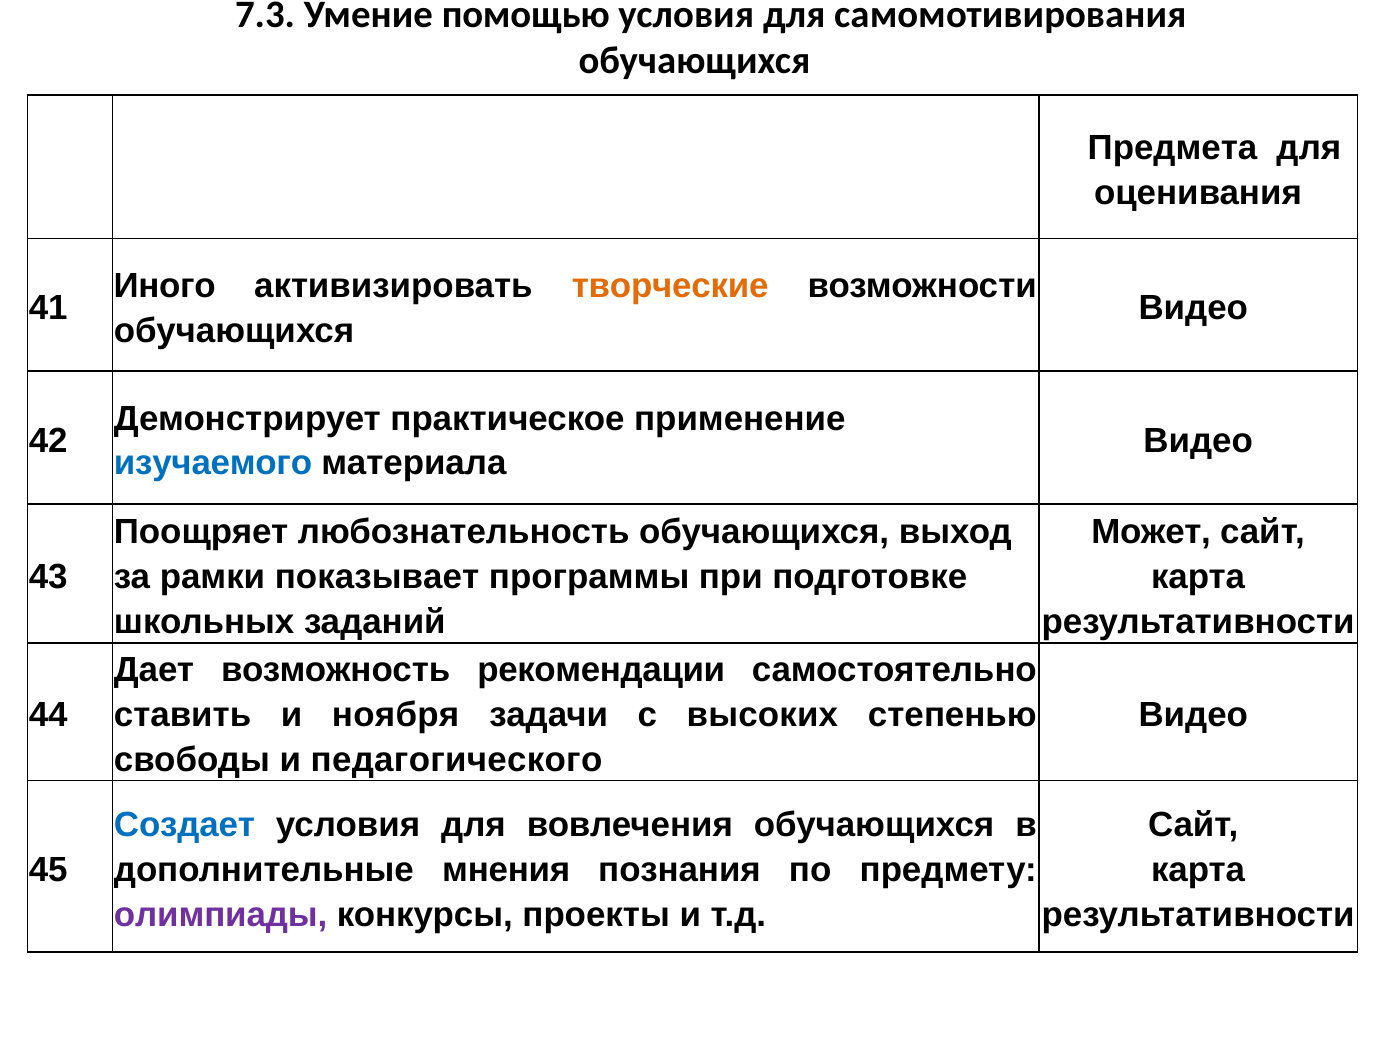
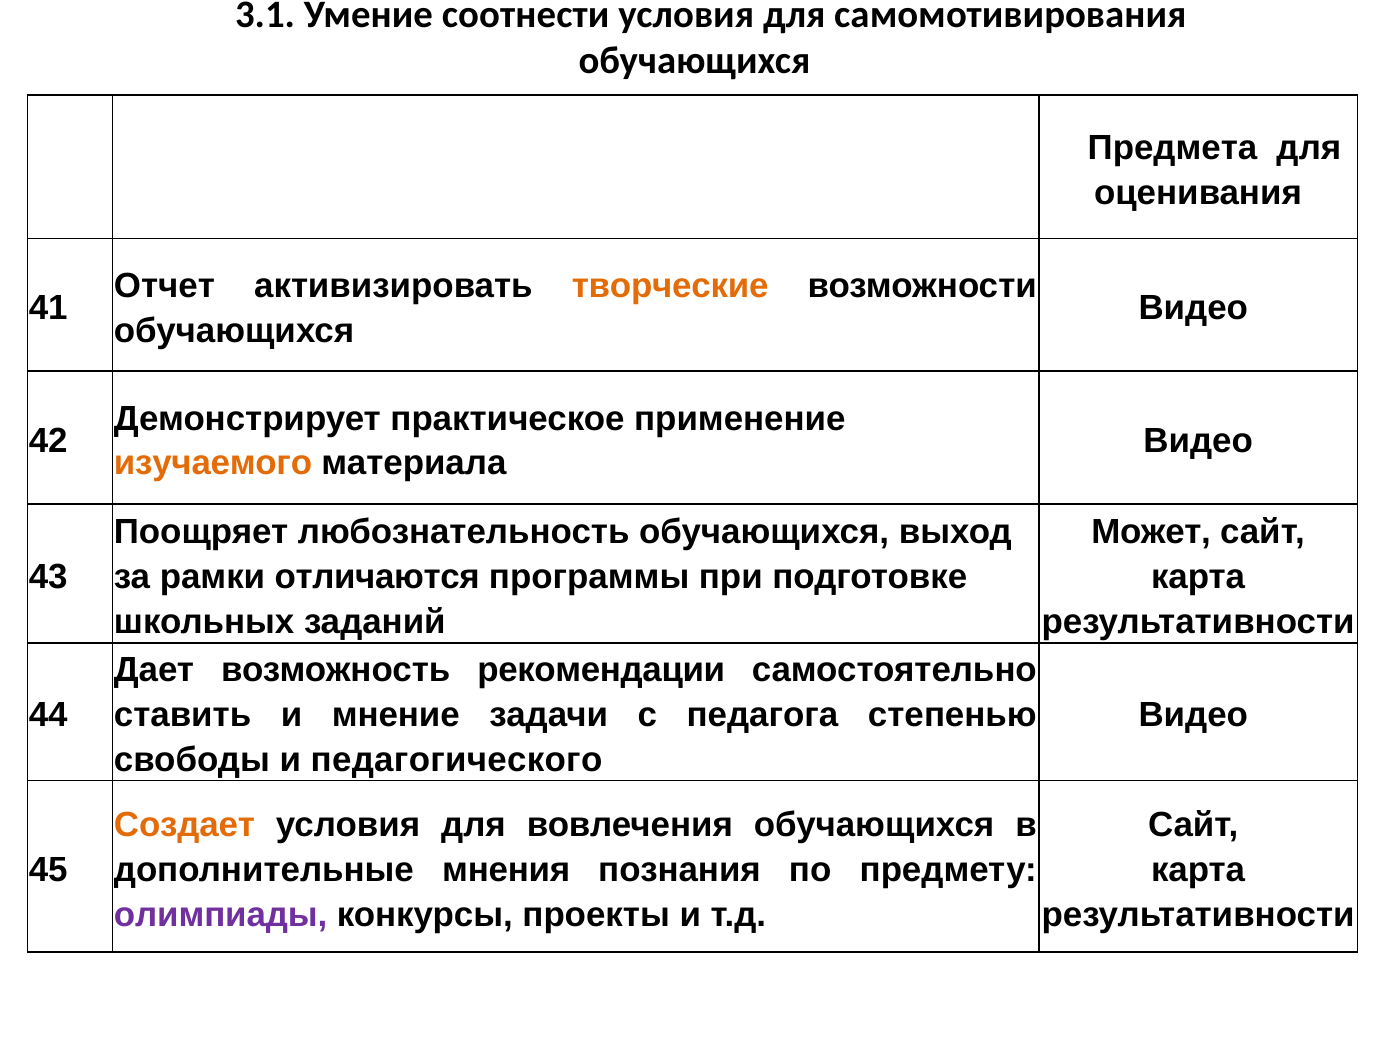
7.3: 7.3 -> 3.1
помощью: помощью -> соотнести
Иного: Иного -> Отчет
изучаемого colour: blue -> orange
показывает: показывает -> отличаются
ноября: ноября -> мнение
высоких: высоких -> педагога
Создает colour: blue -> orange
